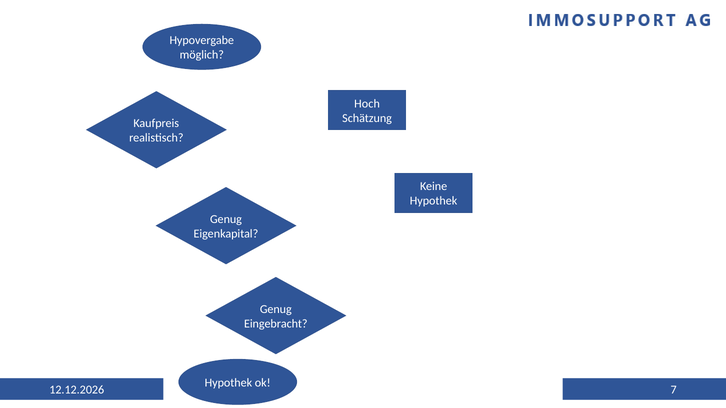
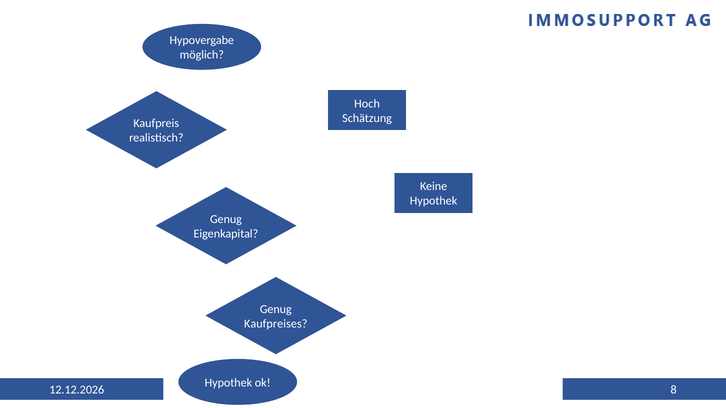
Eingebracht: Eingebracht -> Kaufpreises
7: 7 -> 8
